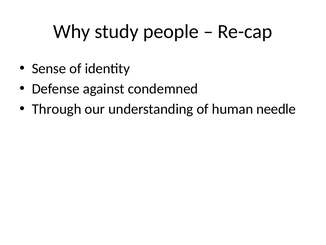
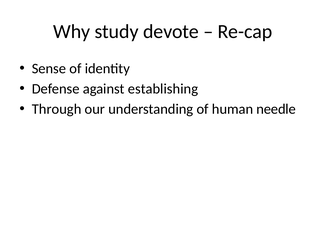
people: people -> devote
condemned: condemned -> establishing
